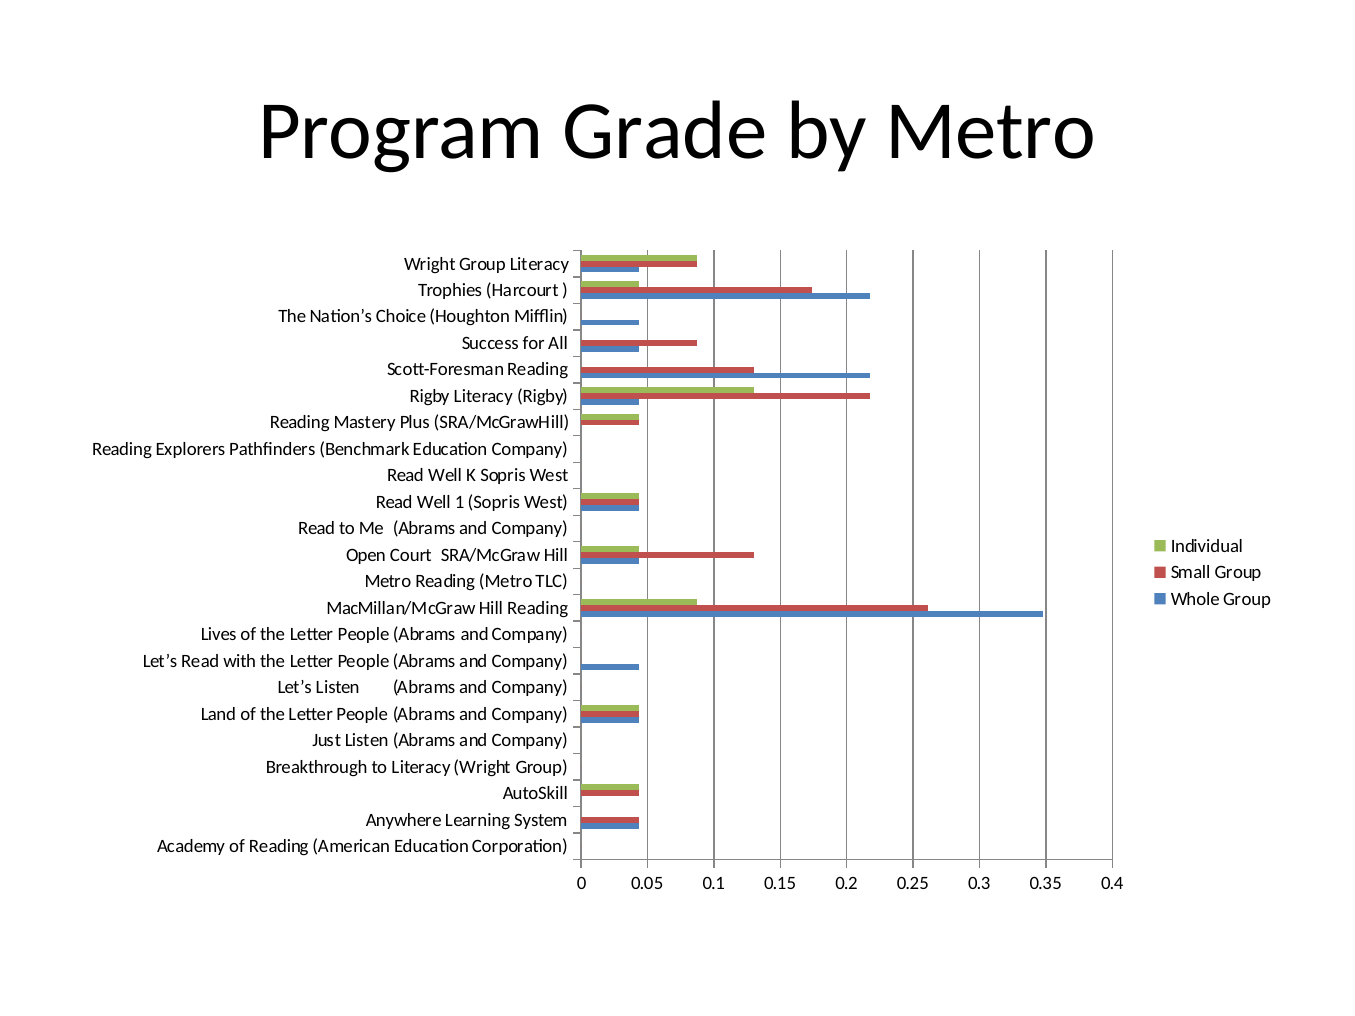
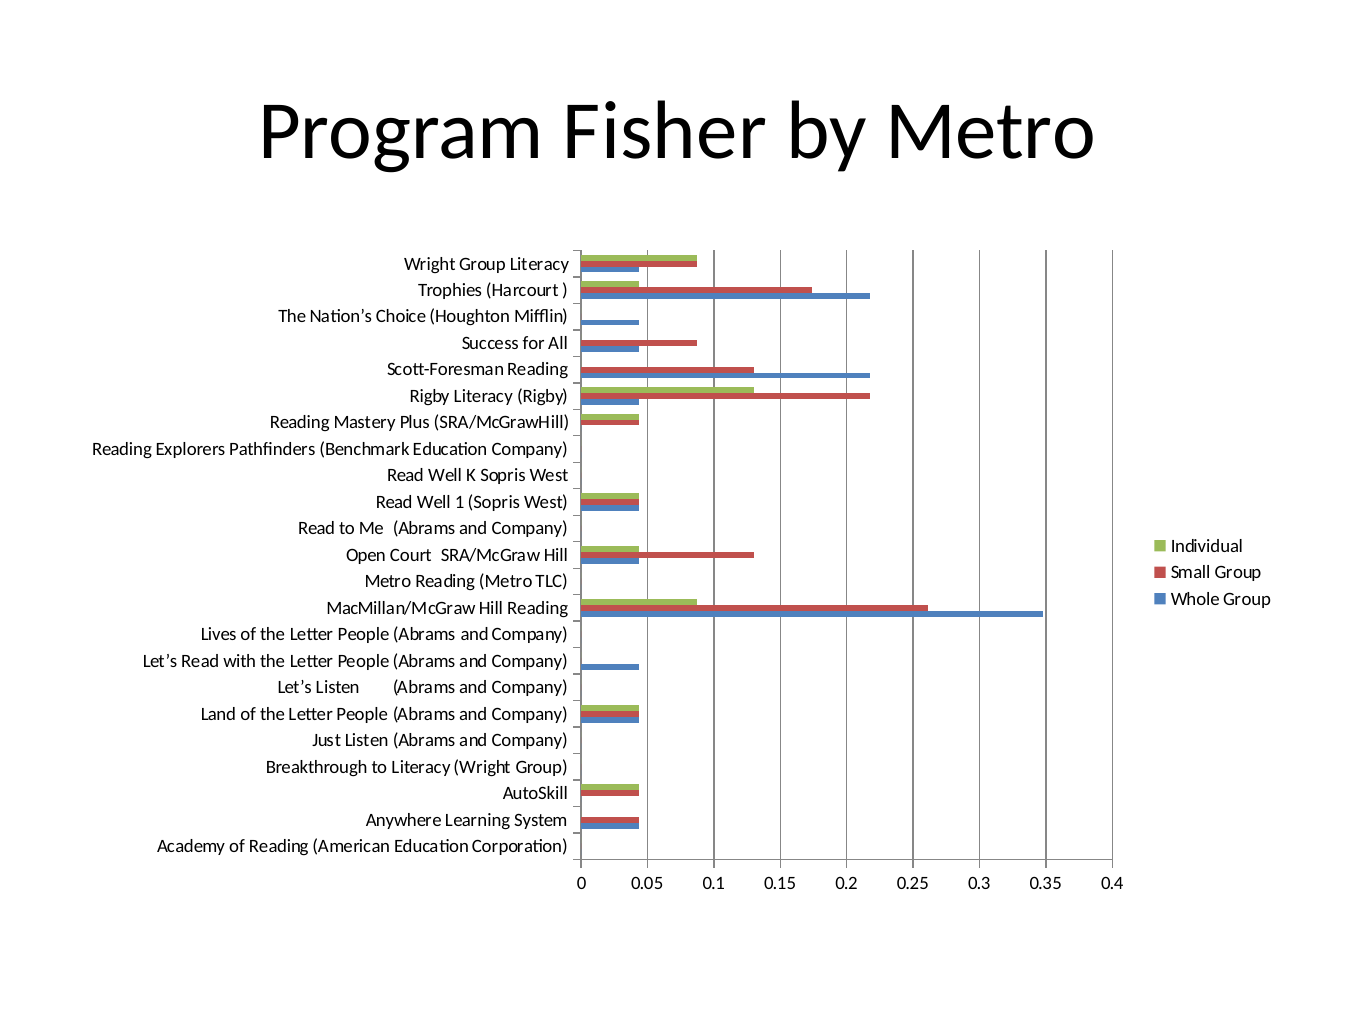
Grade: Grade -> Fisher
